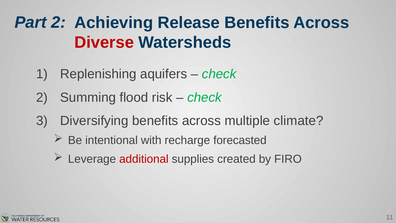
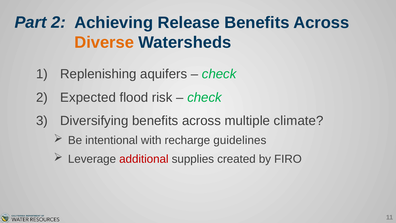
Diverse colour: red -> orange
Summing: Summing -> Expected
forecasted: forecasted -> guidelines
